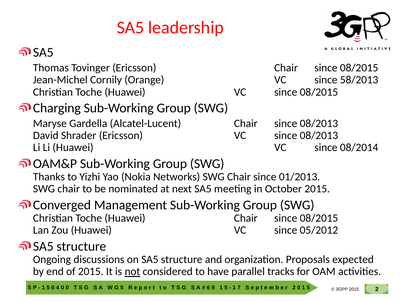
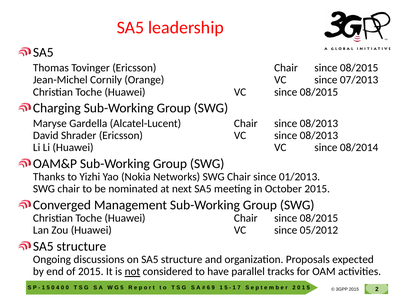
58/2013: 58/2013 -> 07/2013
